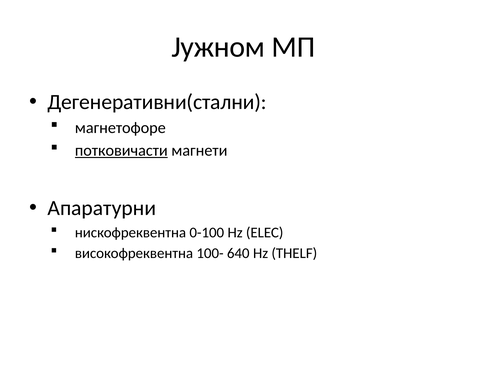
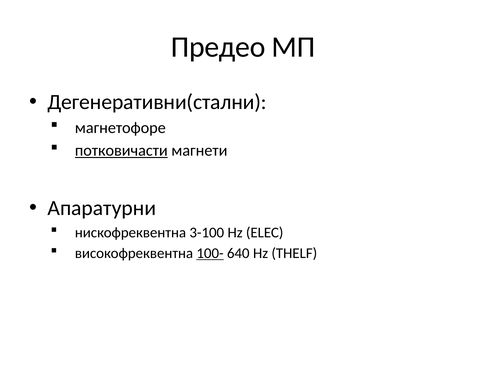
Јужном: Јужном -> Предео
0-100: 0-100 -> 3-100
100- underline: none -> present
